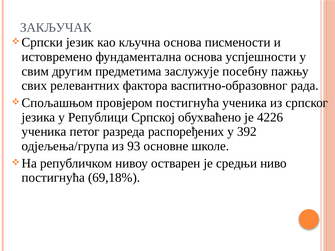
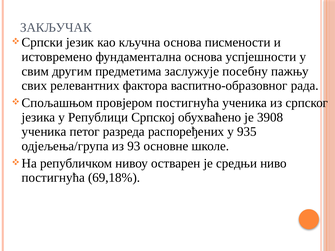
4226: 4226 -> 3908
392: 392 -> 935
